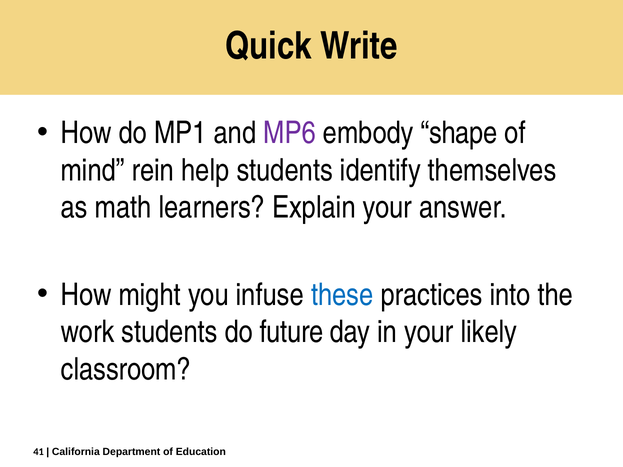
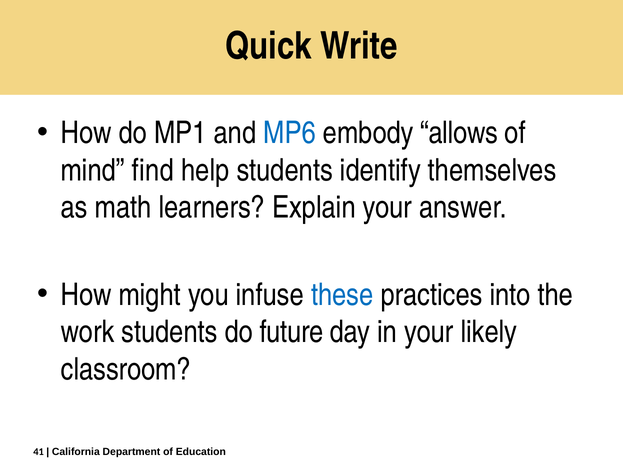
MP6 colour: purple -> blue
shape: shape -> allows
rein: rein -> find
